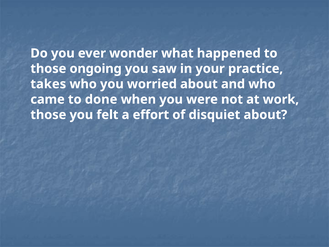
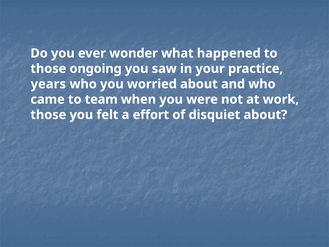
takes: takes -> years
done: done -> team
